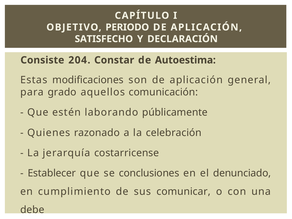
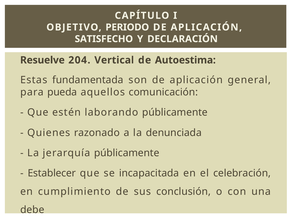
Consiste: Consiste -> Resuelve
Constar: Constar -> Vertical
modificaciones: modificaciones -> fundamentada
grado: grado -> pueda
celebración: celebración -> denunciada
jerarquía costarricense: costarricense -> públicamente
conclusiones: conclusiones -> incapacitada
denunciado: denunciado -> celebración
comunicar: comunicar -> conclusión
